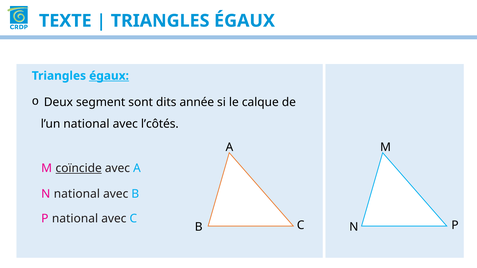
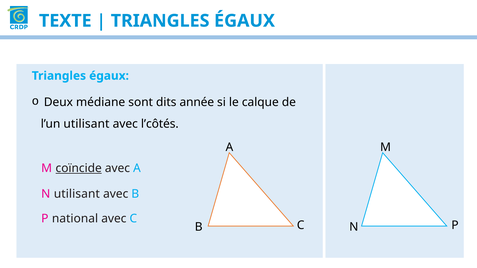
égaux at (109, 76) underline: present -> none
segment: segment -> médiane
l’un national: national -> utilisant
N national: national -> utilisant
